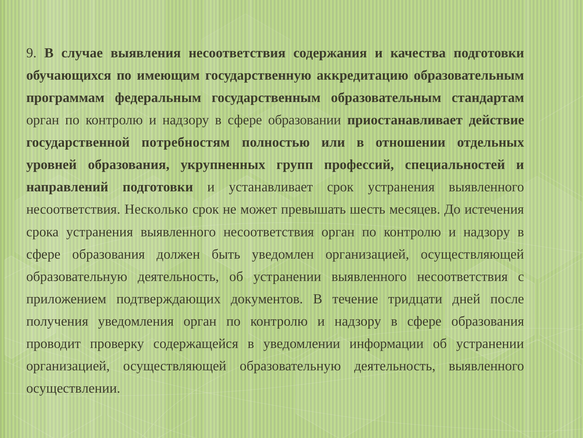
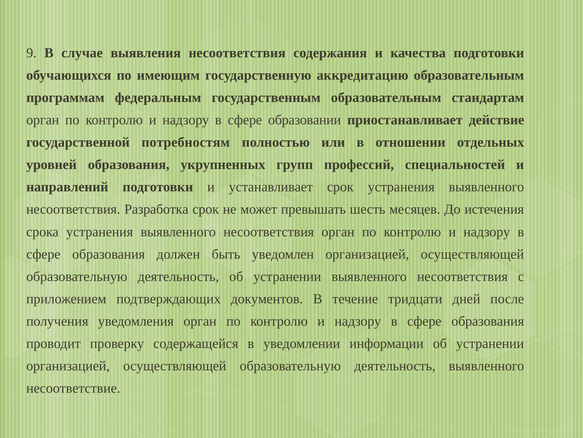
Несколько: Несколько -> Разработка
осуществлении: осуществлении -> несоответствие
